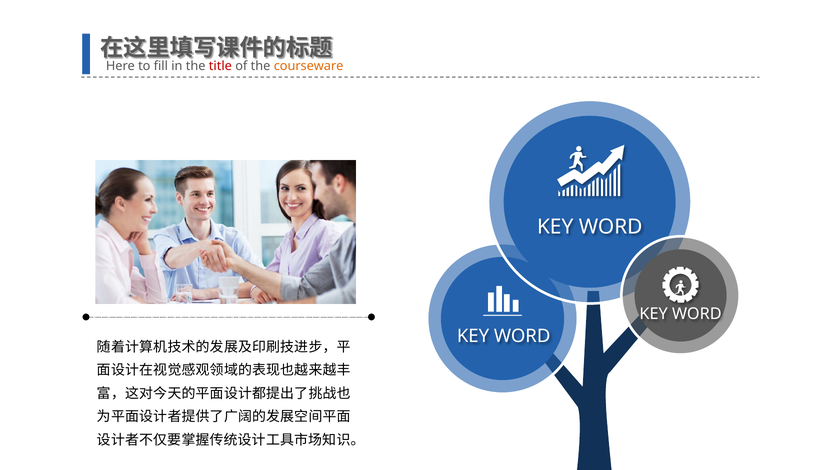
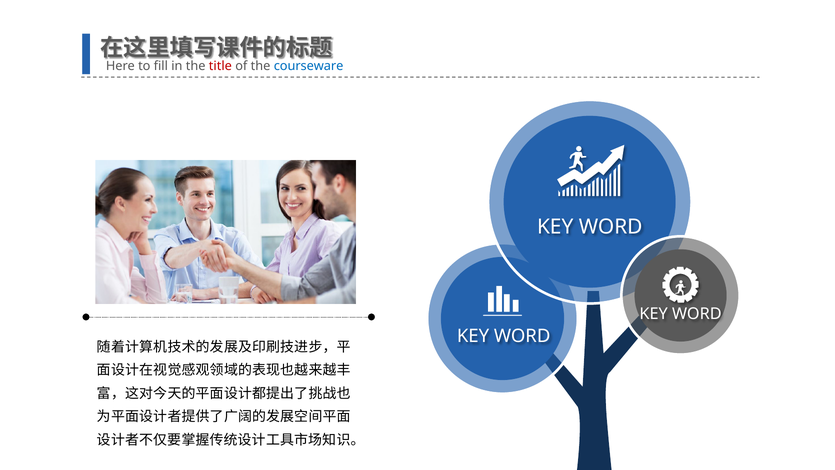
courseware colour: orange -> blue
